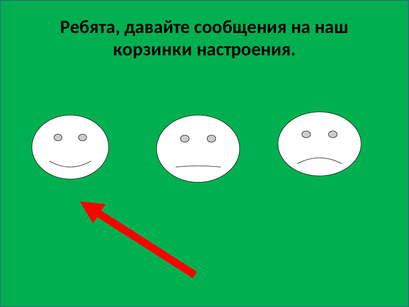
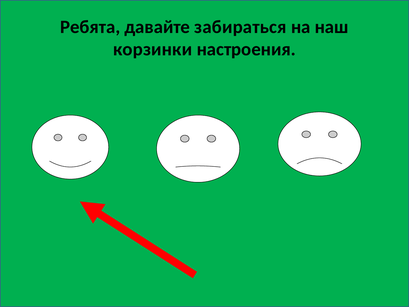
сообщения: сообщения -> забираться
